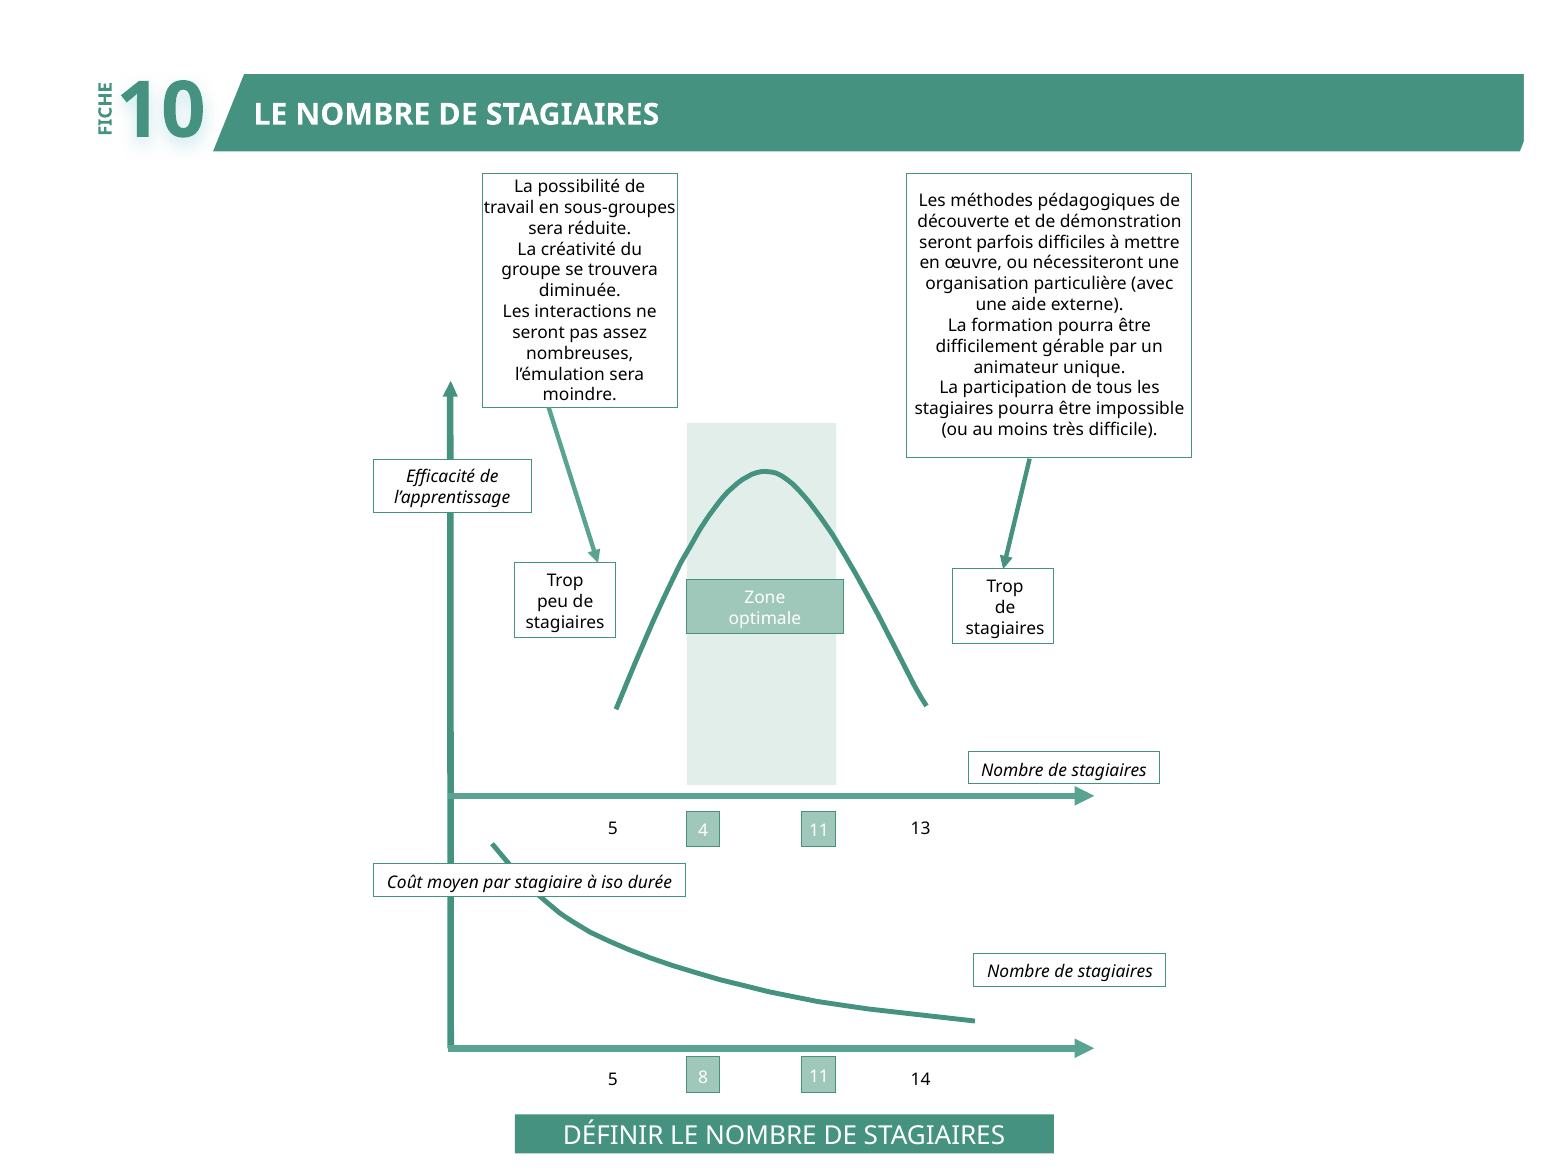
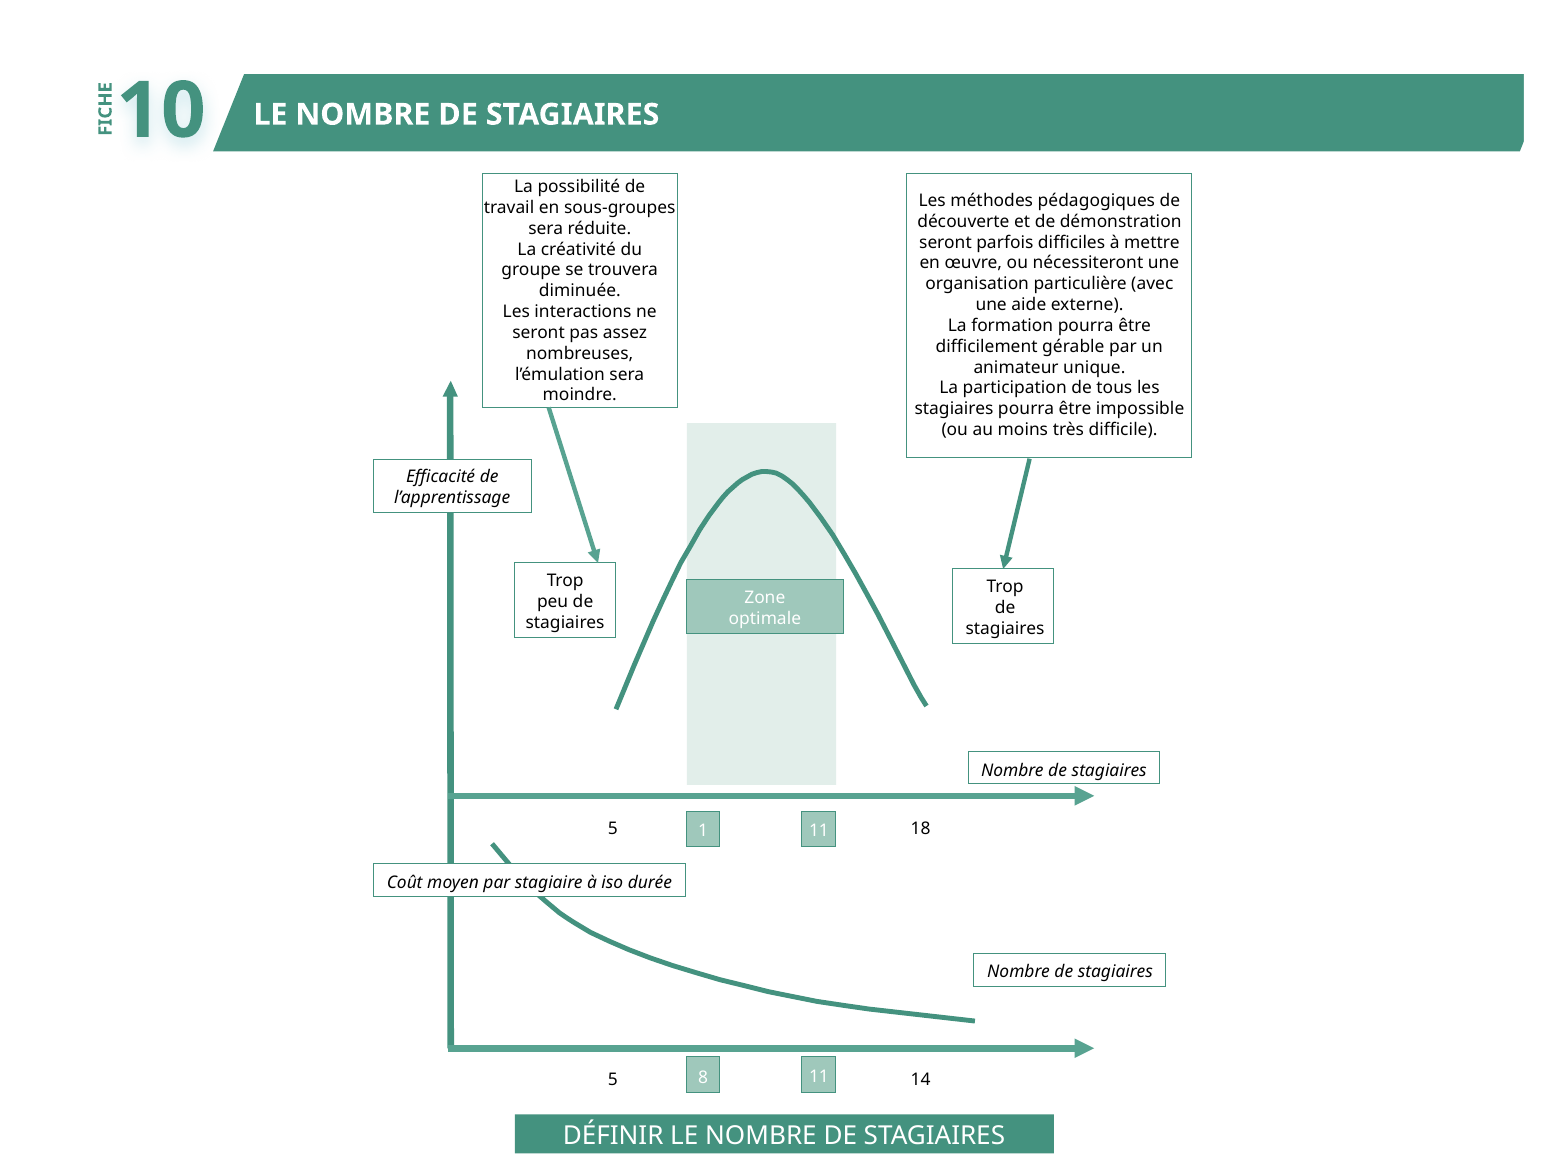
4: 4 -> 1
13: 13 -> 18
